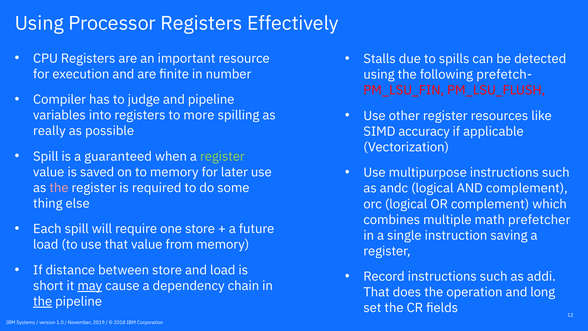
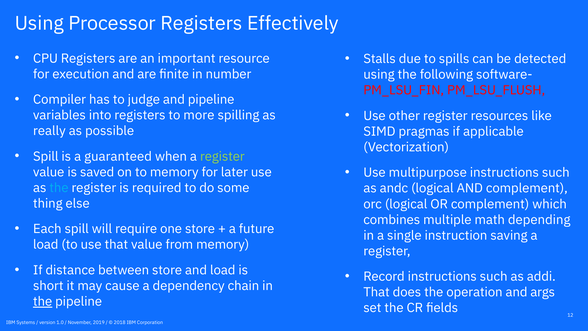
prefetch-: prefetch- -> software-
accuracy: accuracy -> pragmas
the at (59, 188) colour: pink -> light blue
prefetcher: prefetcher -> depending
may underline: present -> none
long: long -> args
